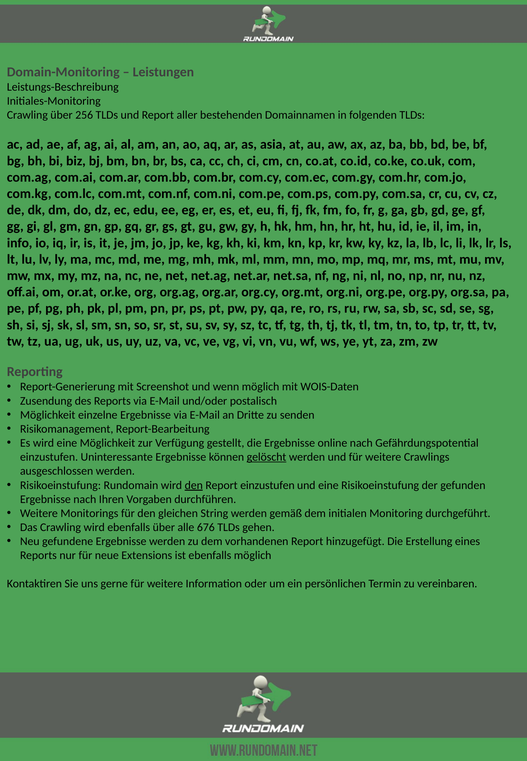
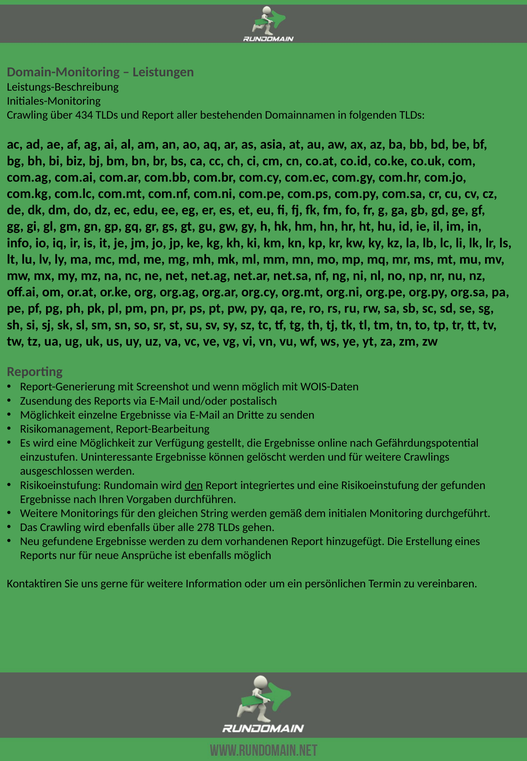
256: 256 -> 434
gelöscht underline: present -> none
Report einzustufen: einzustufen -> integriertes
676: 676 -> 278
Extensions: Extensions -> Ansprüche
